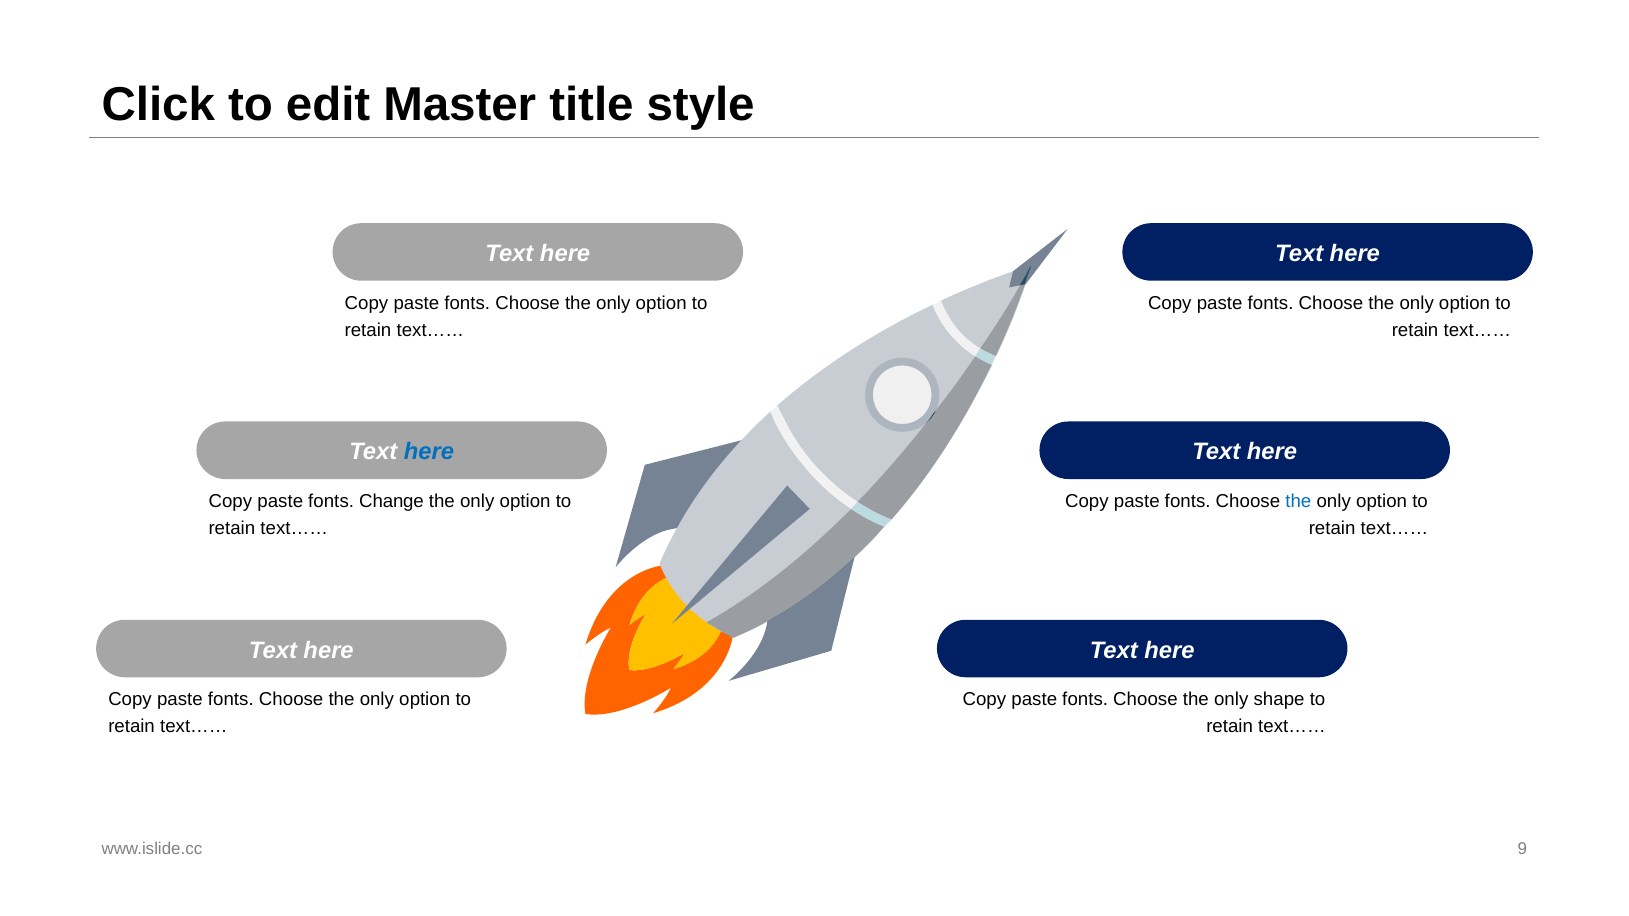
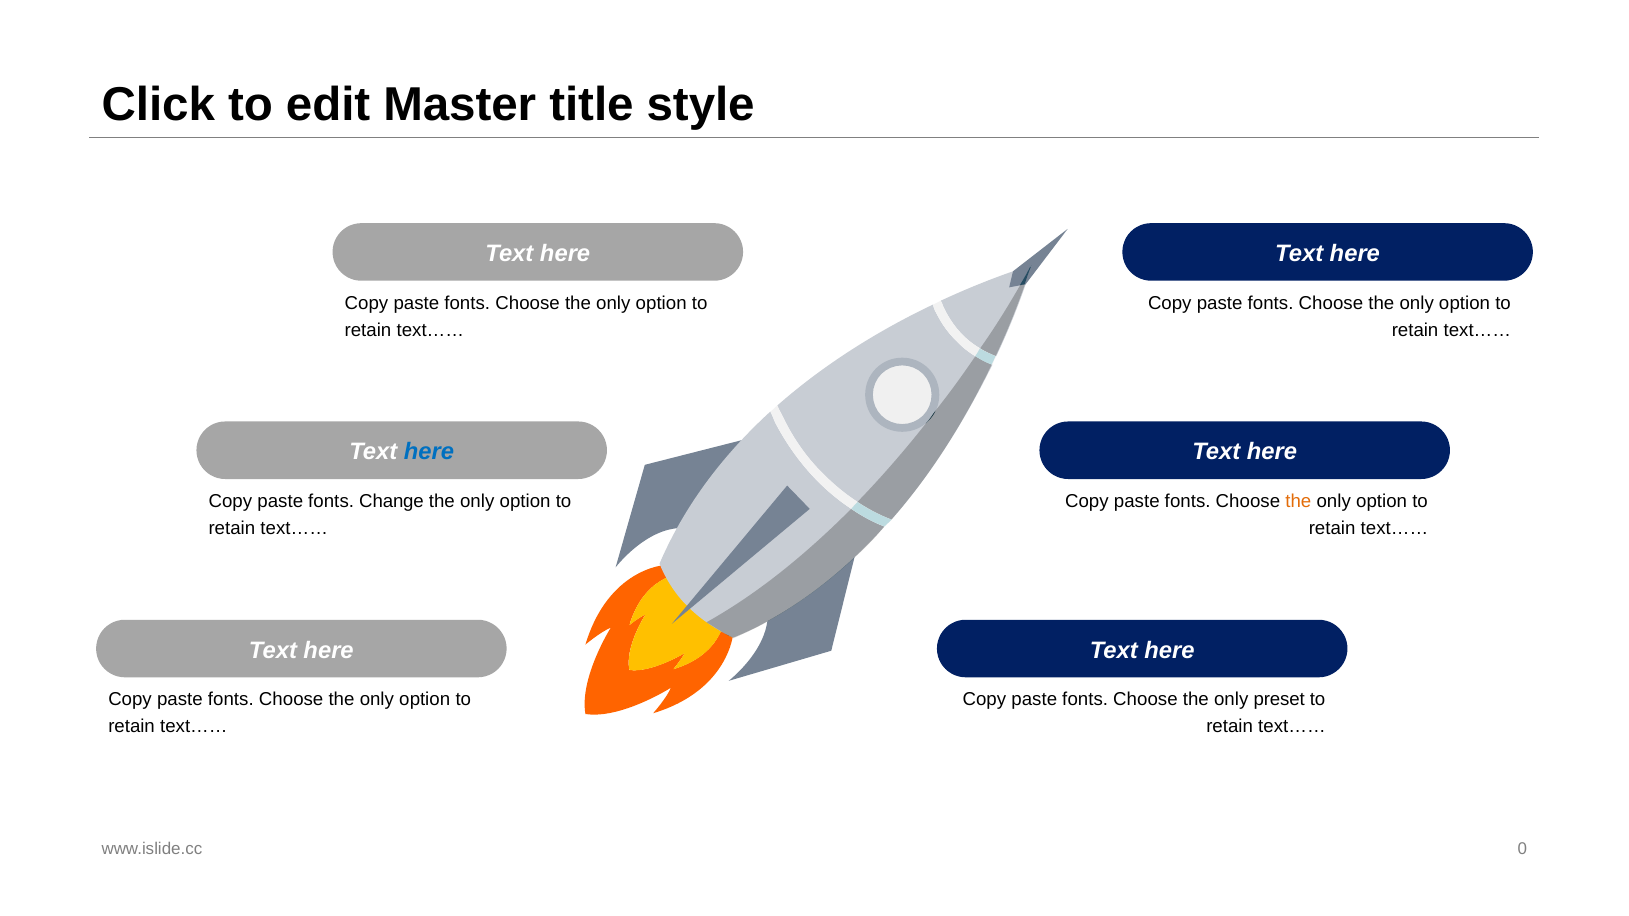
the at (1298, 502) colour: blue -> orange
shape: shape -> preset
9: 9 -> 0
